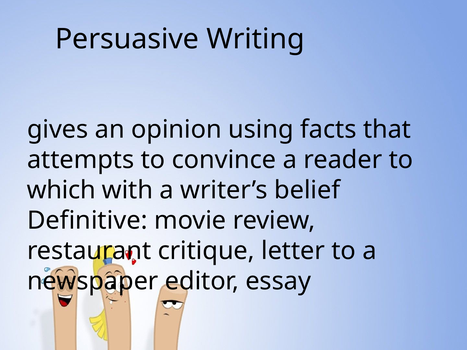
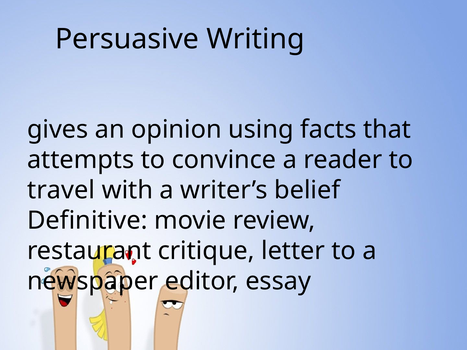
which: which -> travel
